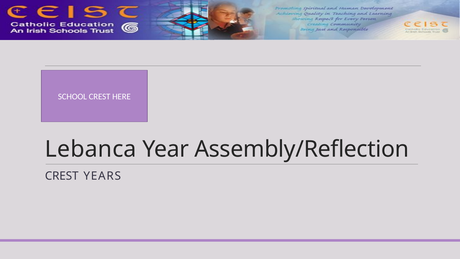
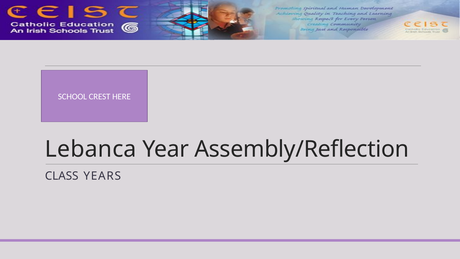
CREST at (62, 176): CREST -> CLASS
